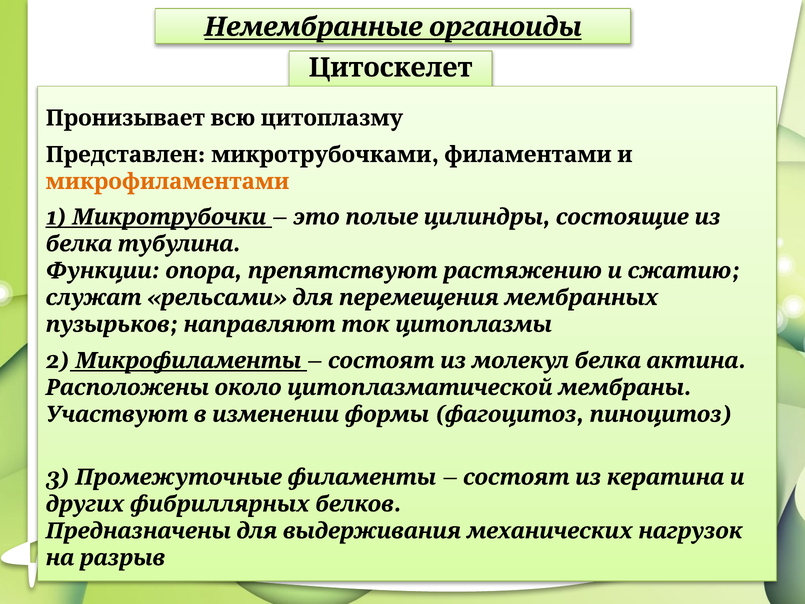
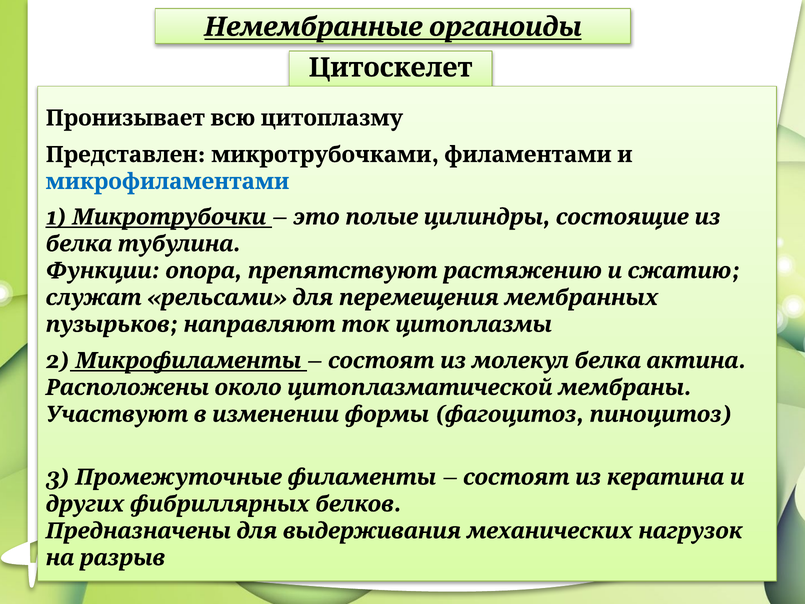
микрофиламентами colour: orange -> blue
